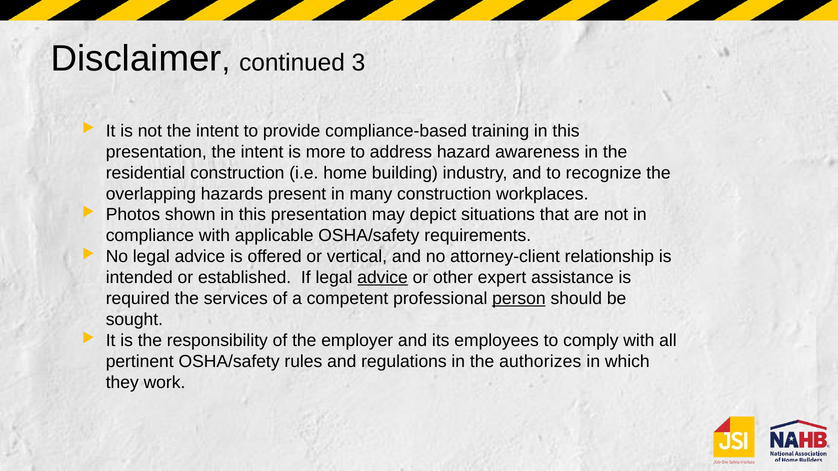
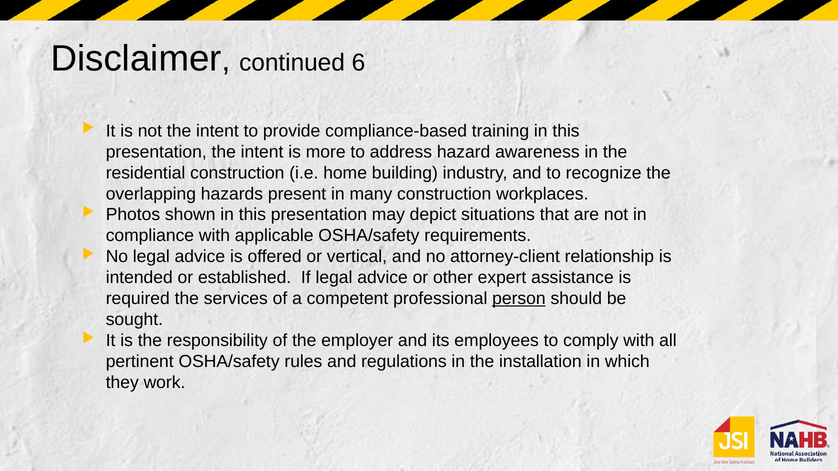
3: 3 -> 6
advice at (383, 278) underline: present -> none
authorizes: authorizes -> installation
